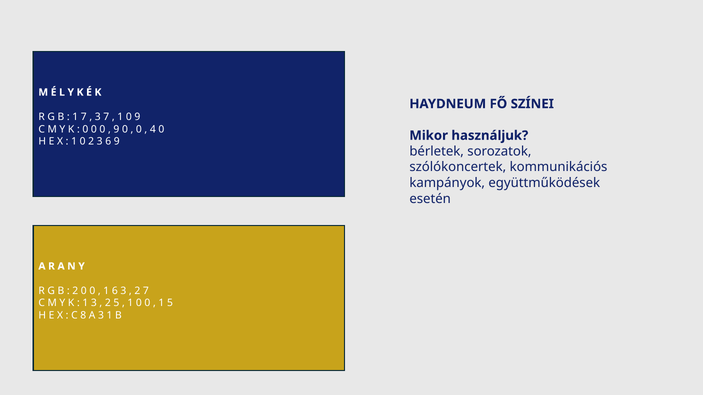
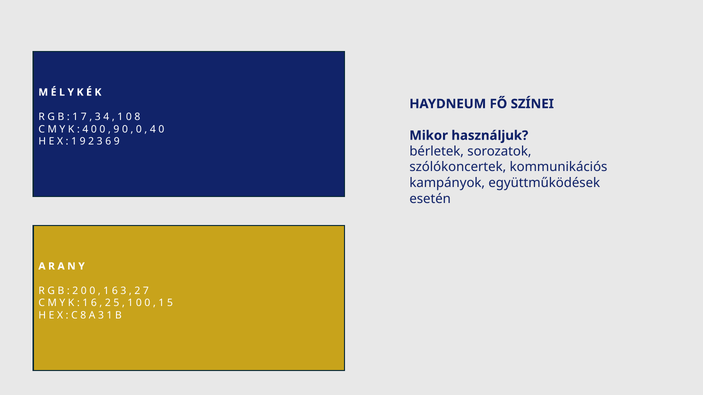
3 7: 7 -> 4
0 9: 9 -> 8
0 at (85, 129): 0 -> 4
0 at (83, 142): 0 -> 9
3 at (94, 303): 3 -> 6
